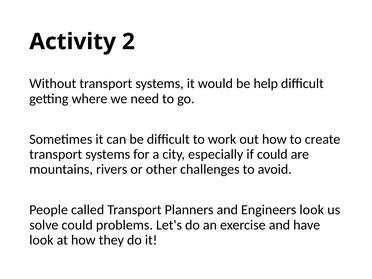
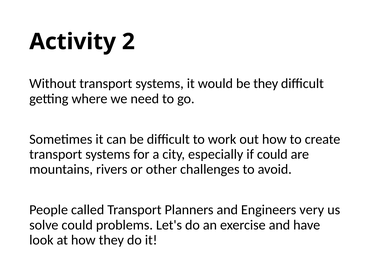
be help: help -> they
Engineers look: look -> very
